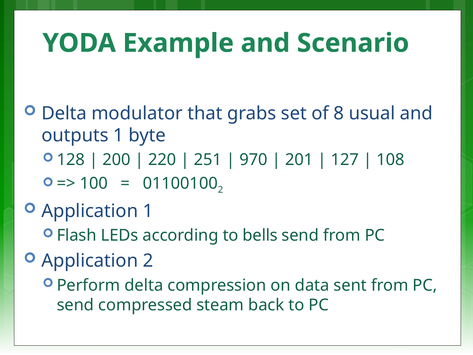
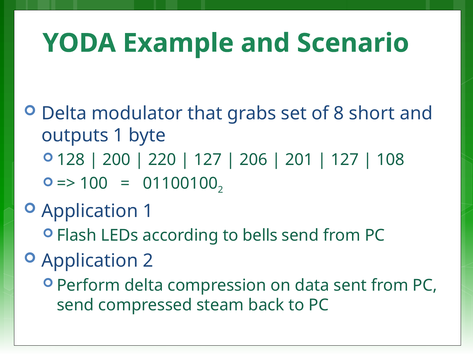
usual: usual -> short
251 at (208, 160): 251 -> 127
970: 970 -> 206
